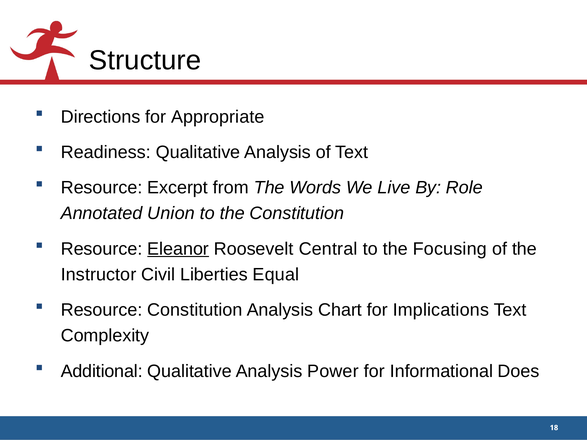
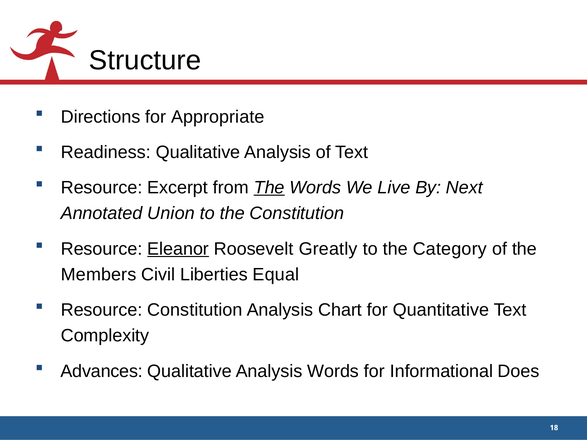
The at (269, 188) underline: none -> present
Role: Role -> Next
Central: Central -> Greatly
Focusing: Focusing -> Category
Instructor: Instructor -> Members
Implications: Implications -> Quantitative
Additional: Additional -> Advances
Analysis Power: Power -> Words
